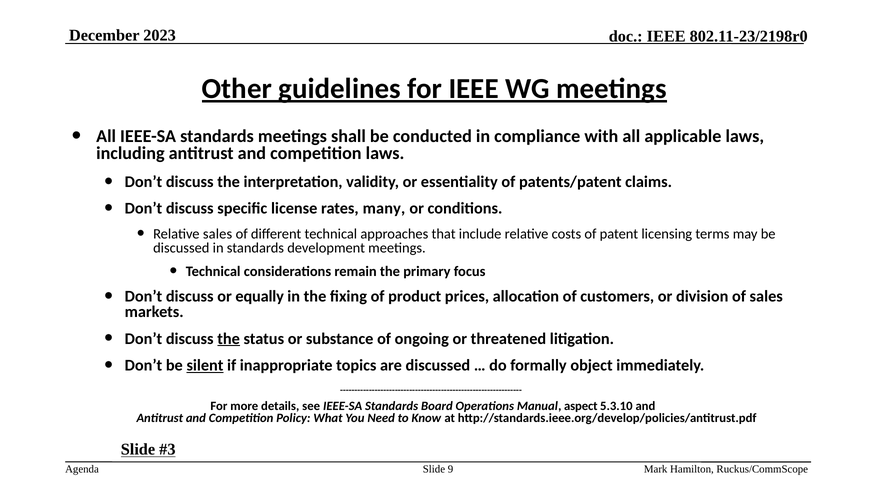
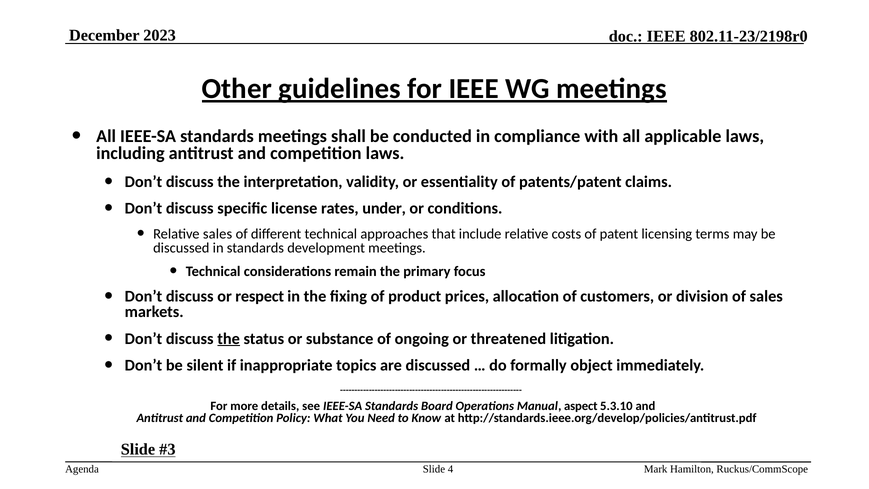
many: many -> under
equally: equally -> respect
silent underline: present -> none
9: 9 -> 4
